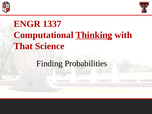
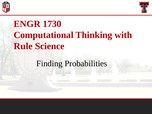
1337: 1337 -> 1730
Thinking underline: present -> none
That: That -> Rule
